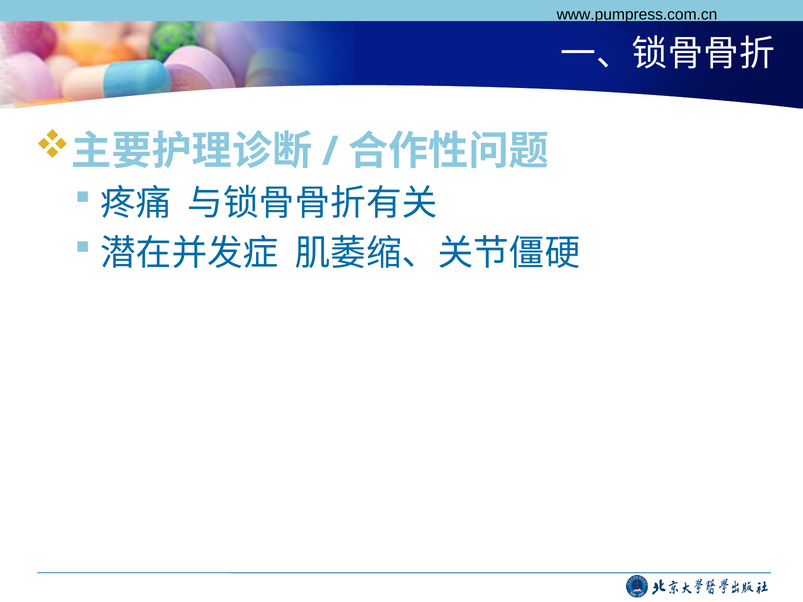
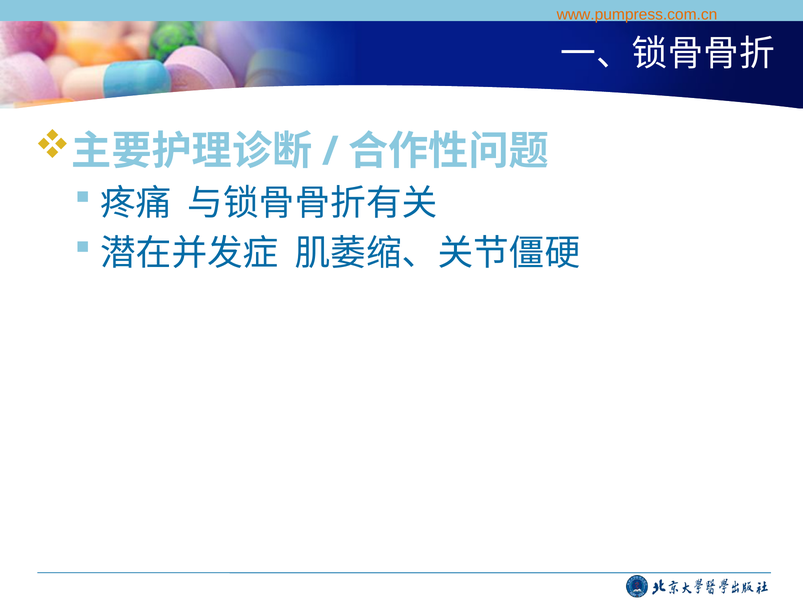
www.pumpress.com.cn colour: black -> orange
